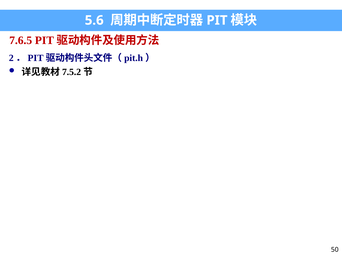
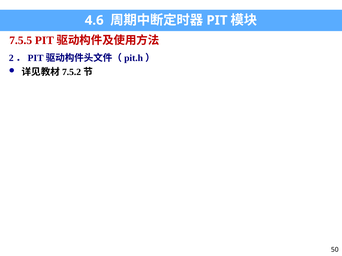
5.6: 5.6 -> 4.6
7.6.5: 7.6.5 -> 7.5.5
